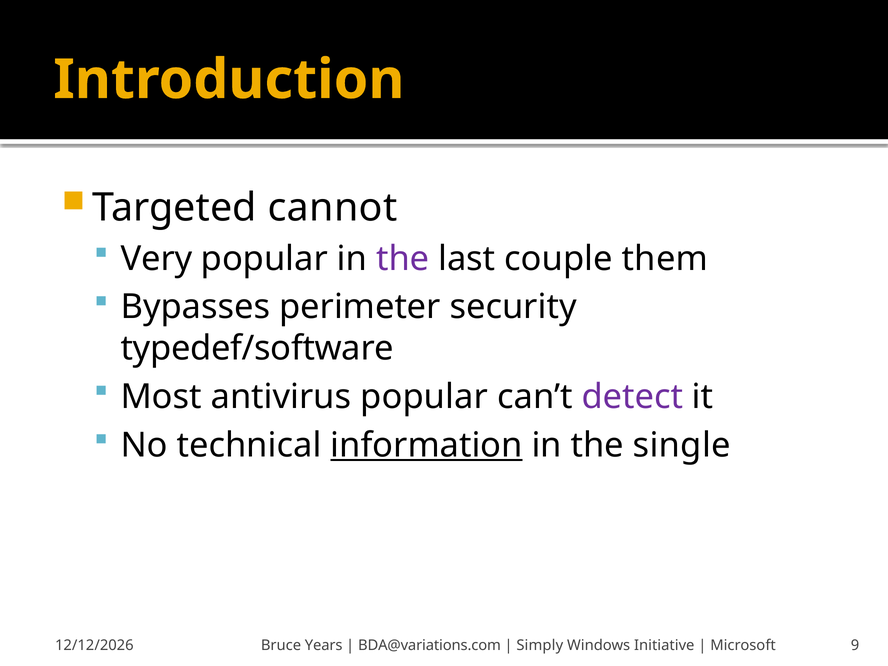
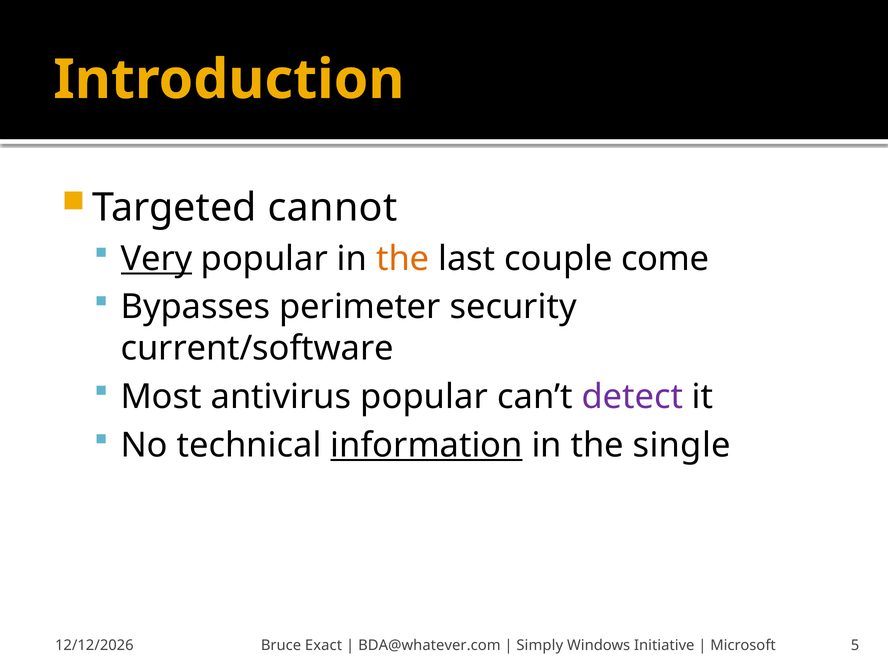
Very underline: none -> present
the at (403, 259) colour: purple -> orange
them: them -> come
typedef/software: typedef/software -> current/software
Years: Years -> Exact
BDA@variations.com: BDA@variations.com -> BDA@whatever.com
9: 9 -> 5
